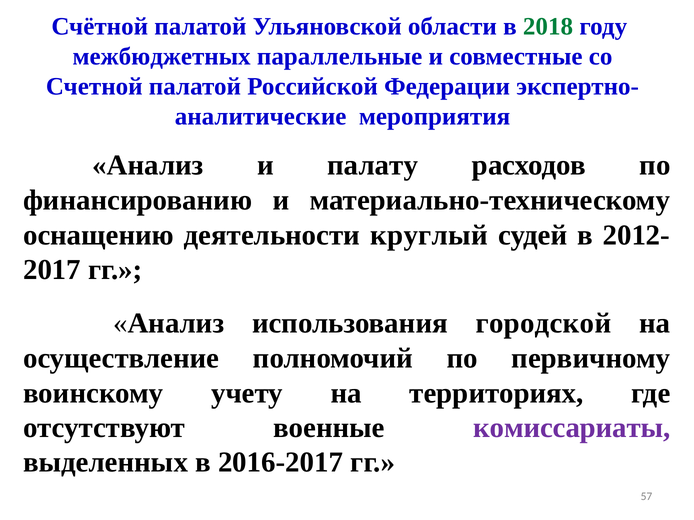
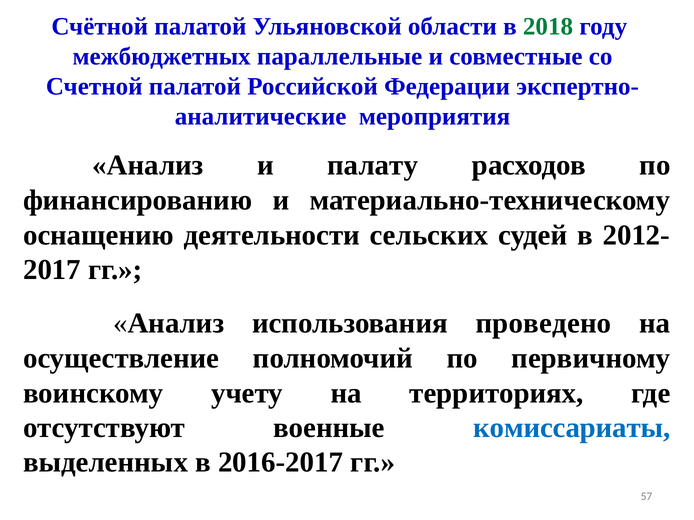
круглый: круглый -> сельских
городской: городской -> проведено
комиссариаты colour: purple -> blue
